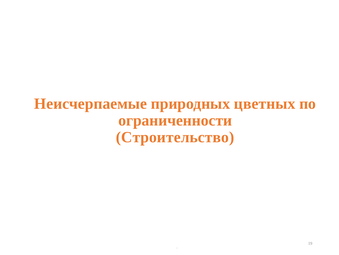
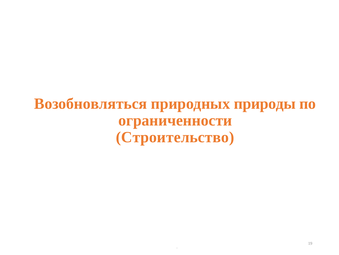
Неисчерпаемые: Неисчерпаемые -> Возобновляться
цветных: цветных -> природы
